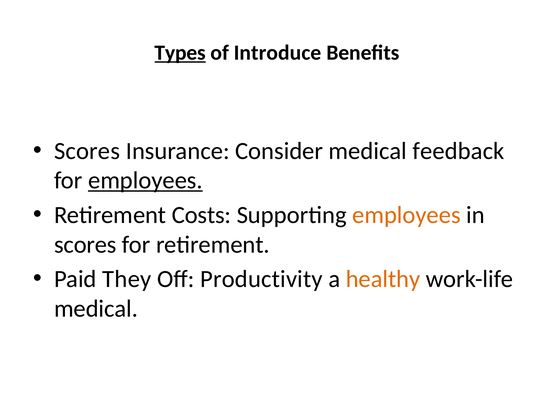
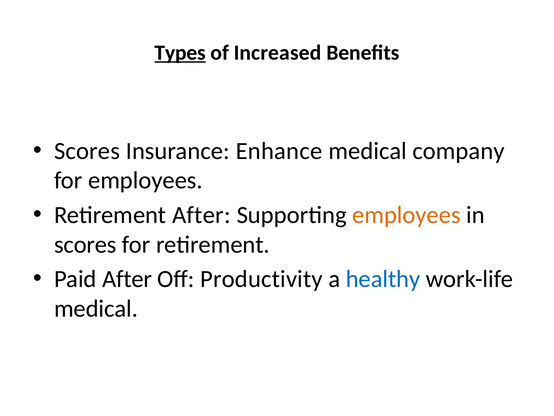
Introduce: Introduce -> Increased
Consider: Consider -> Enhance
feedback: feedback -> company
employees at (145, 180) underline: present -> none
Retirement Costs: Costs -> After
Paid They: They -> After
healthy colour: orange -> blue
